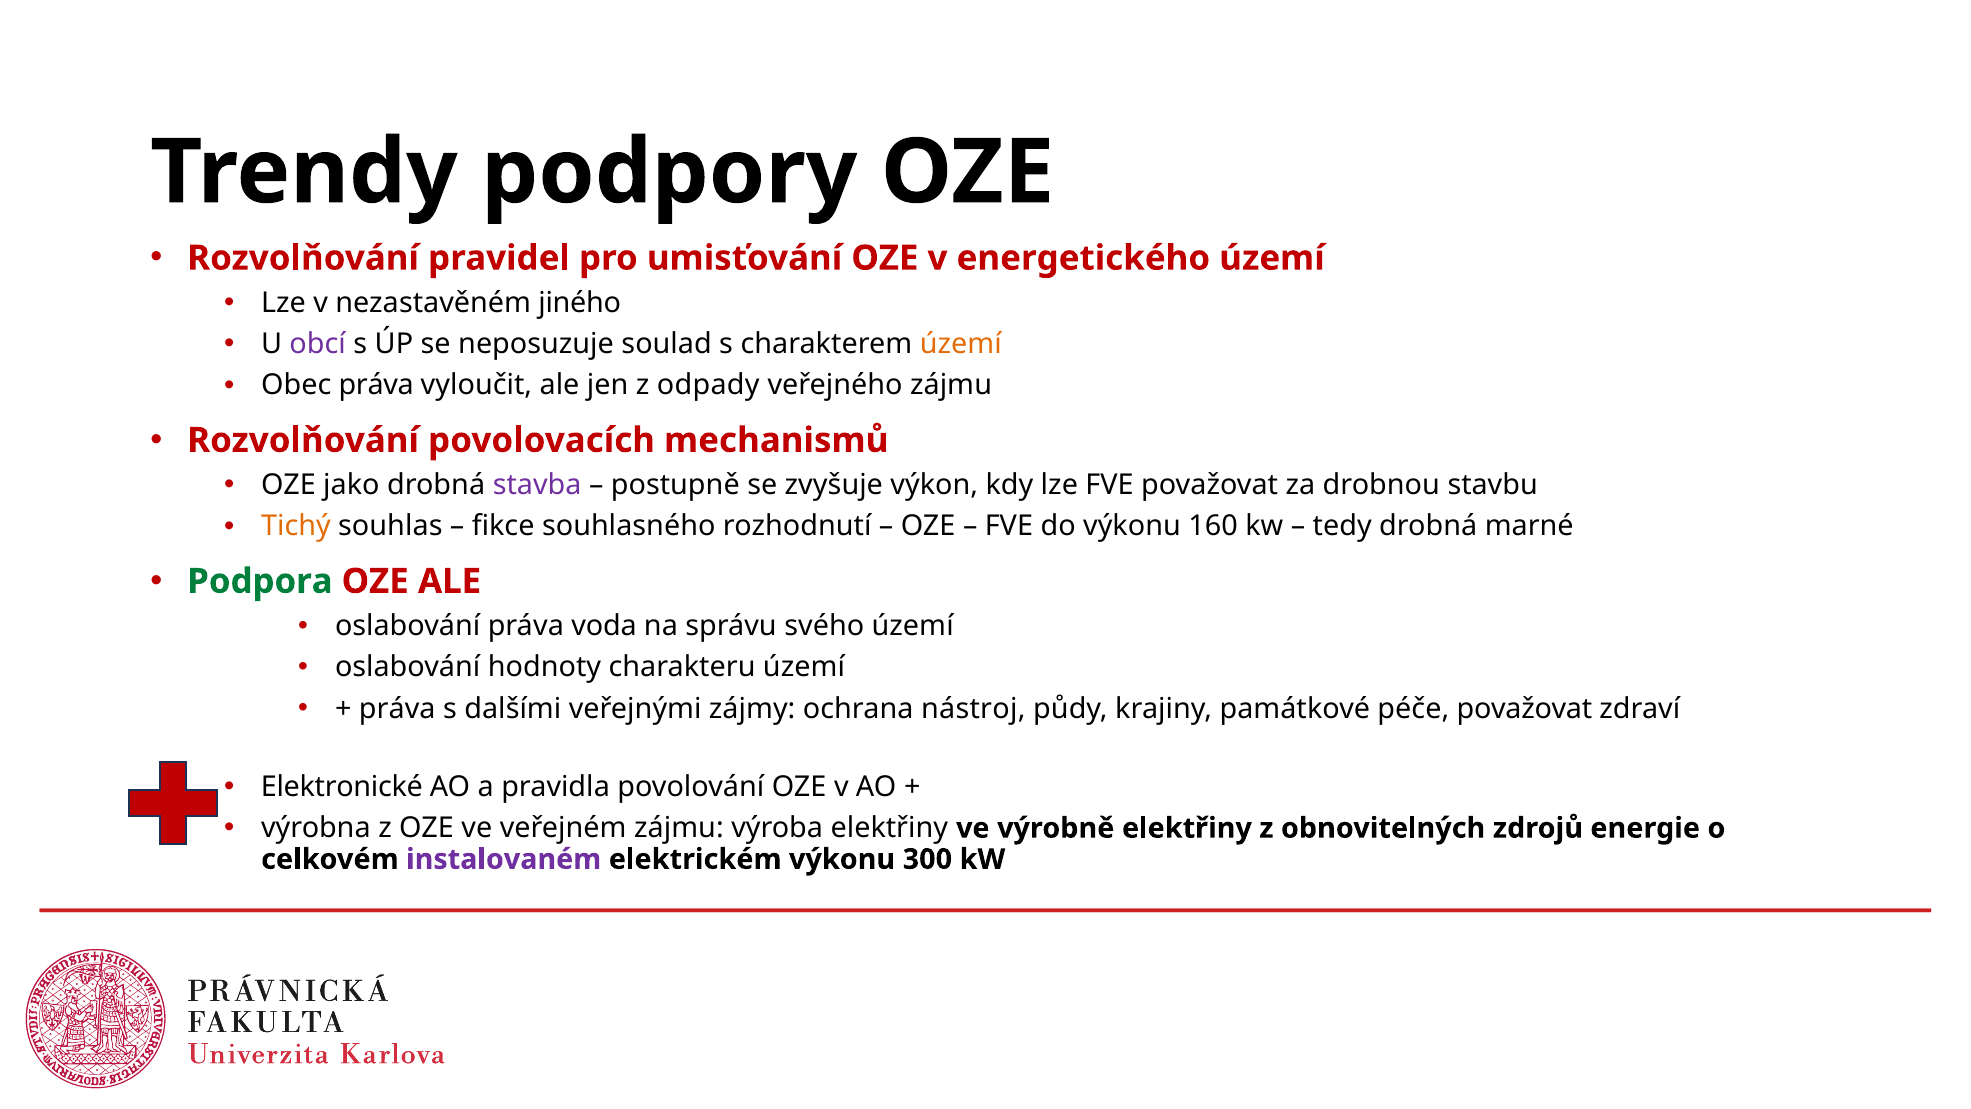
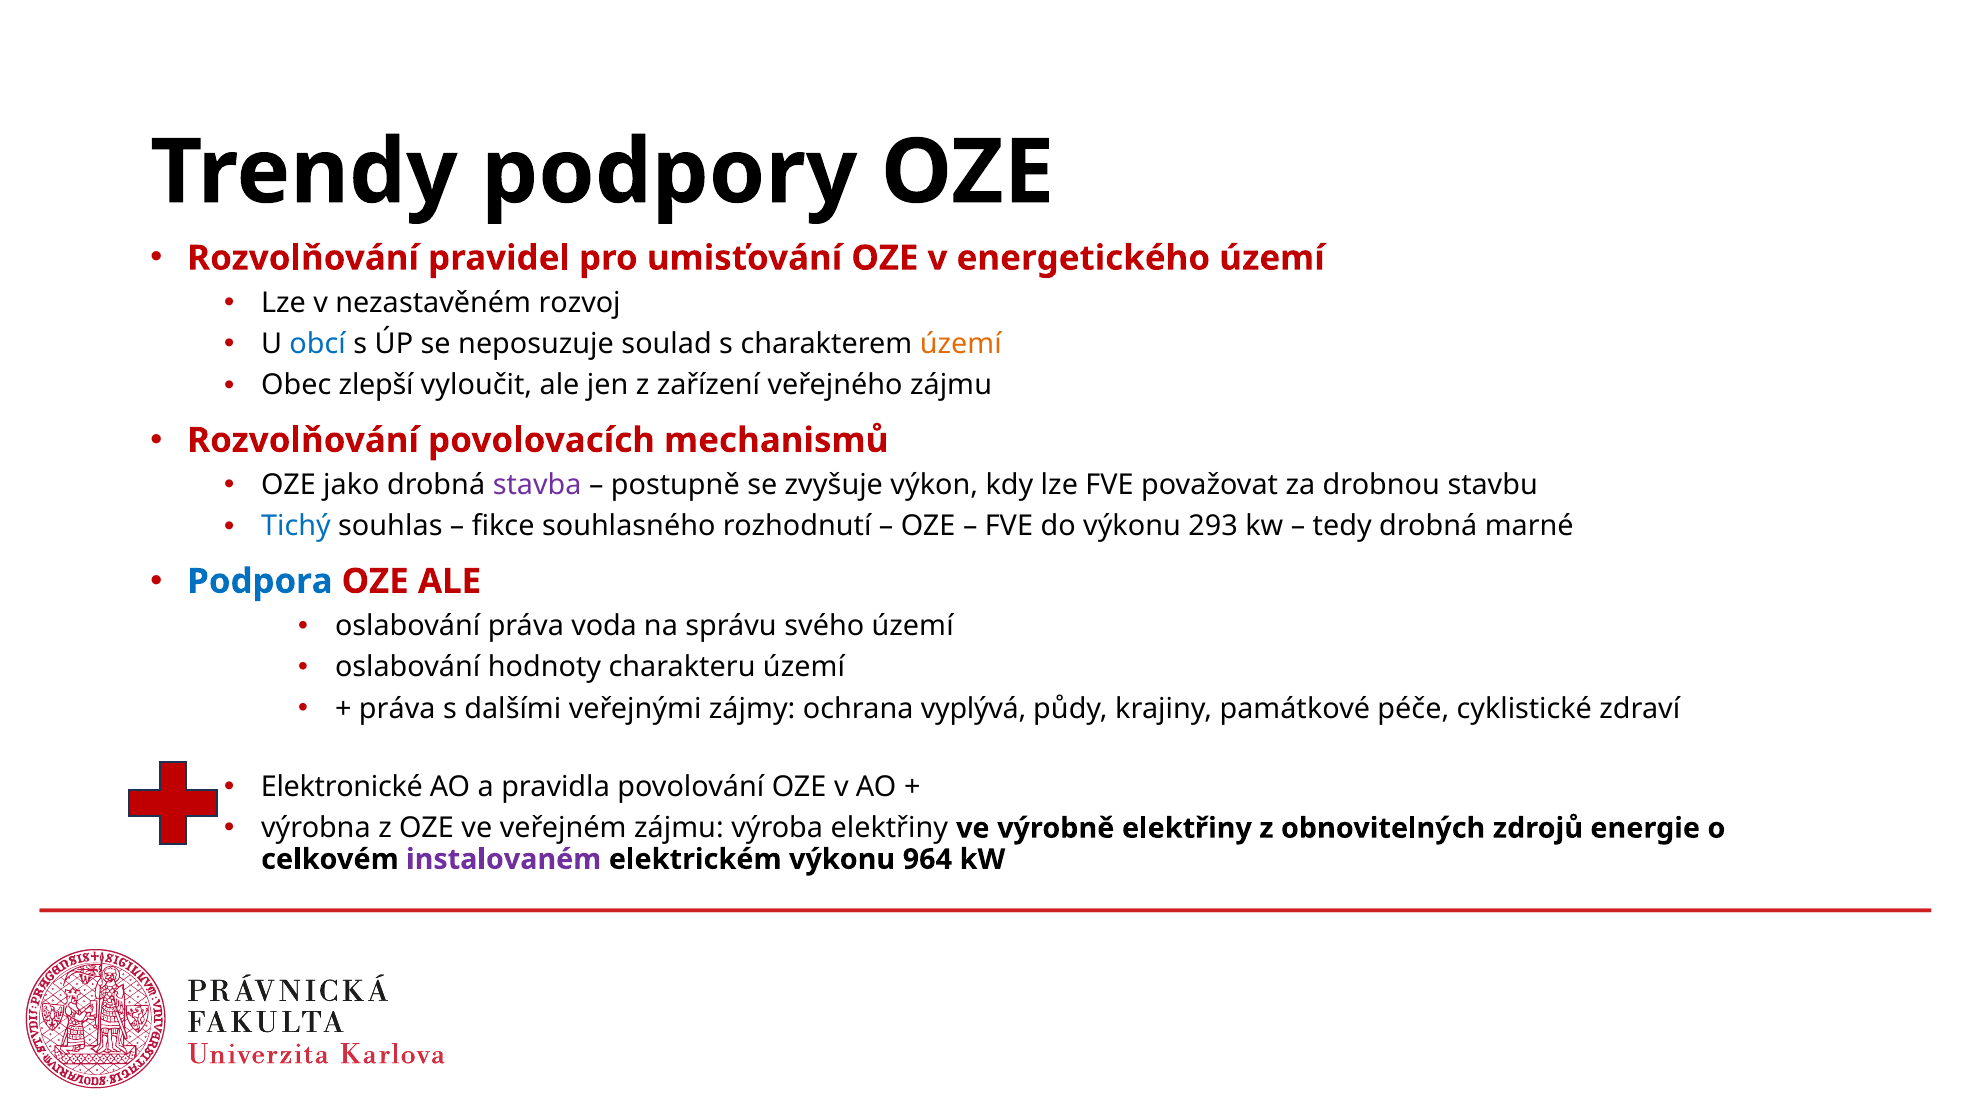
jiného: jiného -> rozvoj
obcí colour: purple -> blue
Obec práva: práva -> zlepší
odpady: odpady -> zařízení
Tichý colour: orange -> blue
160: 160 -> 293
Podpora colour: green -> blue
nástroj: nástroj -> vyplývá
péče považovat: považovat -> cyklistické
300: 300 -> 964
